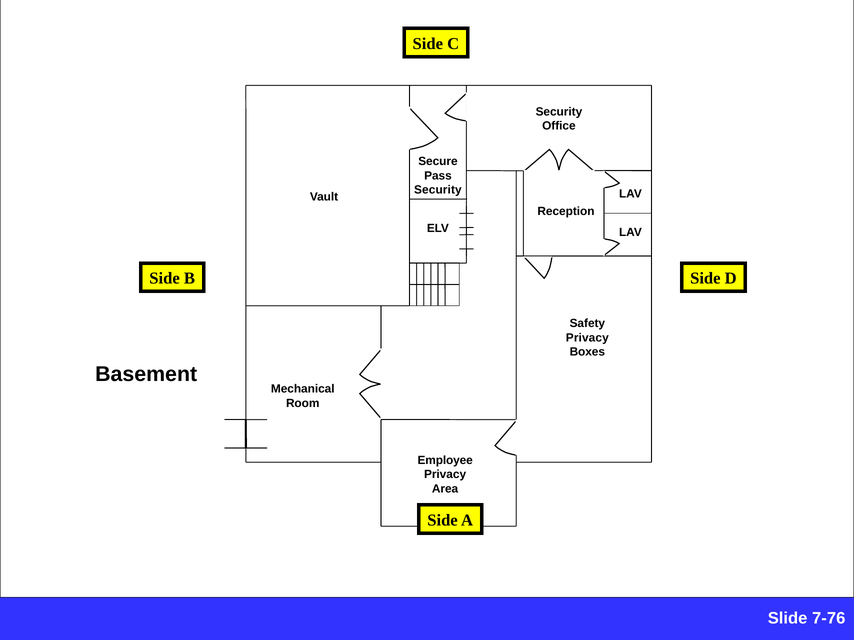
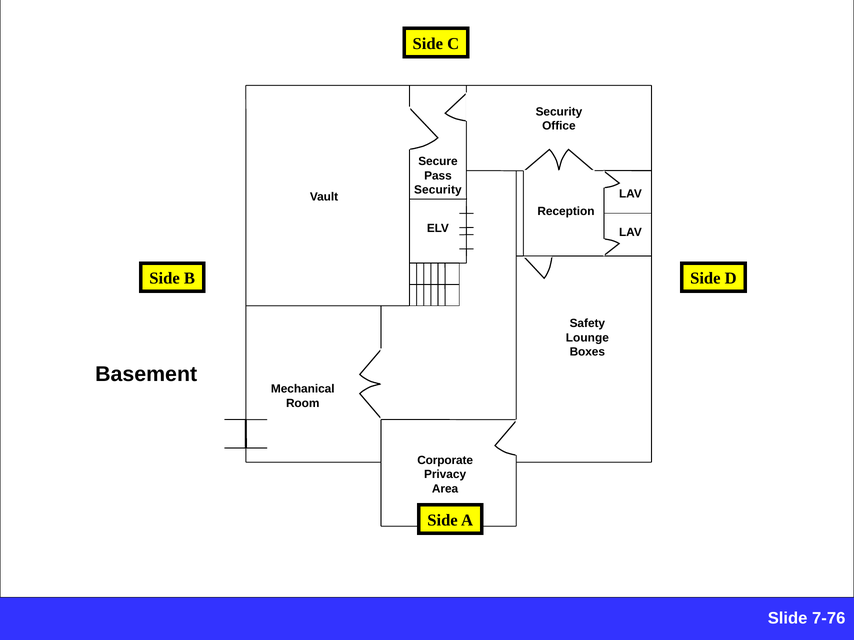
Privacy at (587, 338): Privacy -> Lounge
Employee: Employee -> Corporate
